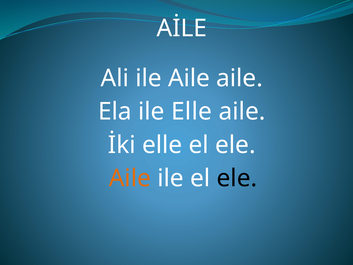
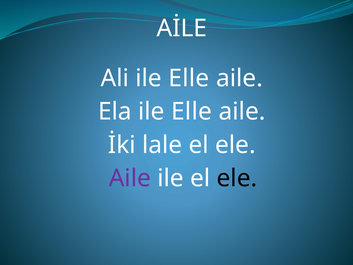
Ali ile Aile: Aile -> Elle
İki elle: elle -> lale
Aile at (130, 178) colour: orange -> purple
